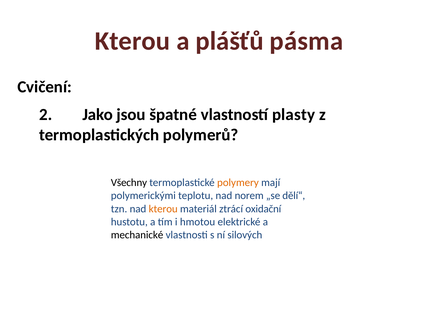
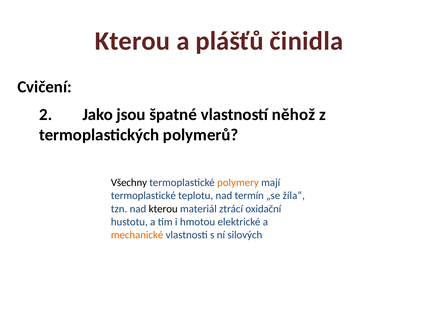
pásma: pásma -> činidla
plasty: plasty -> něhož
polymerickými at (143, 196): polymerickými -> termoplastické
norem: norem -> termín
dělí“: dělí“ -> žíla“
kterou at (163, 209) colour: orange -> black
mechanické colour: black -> orange
